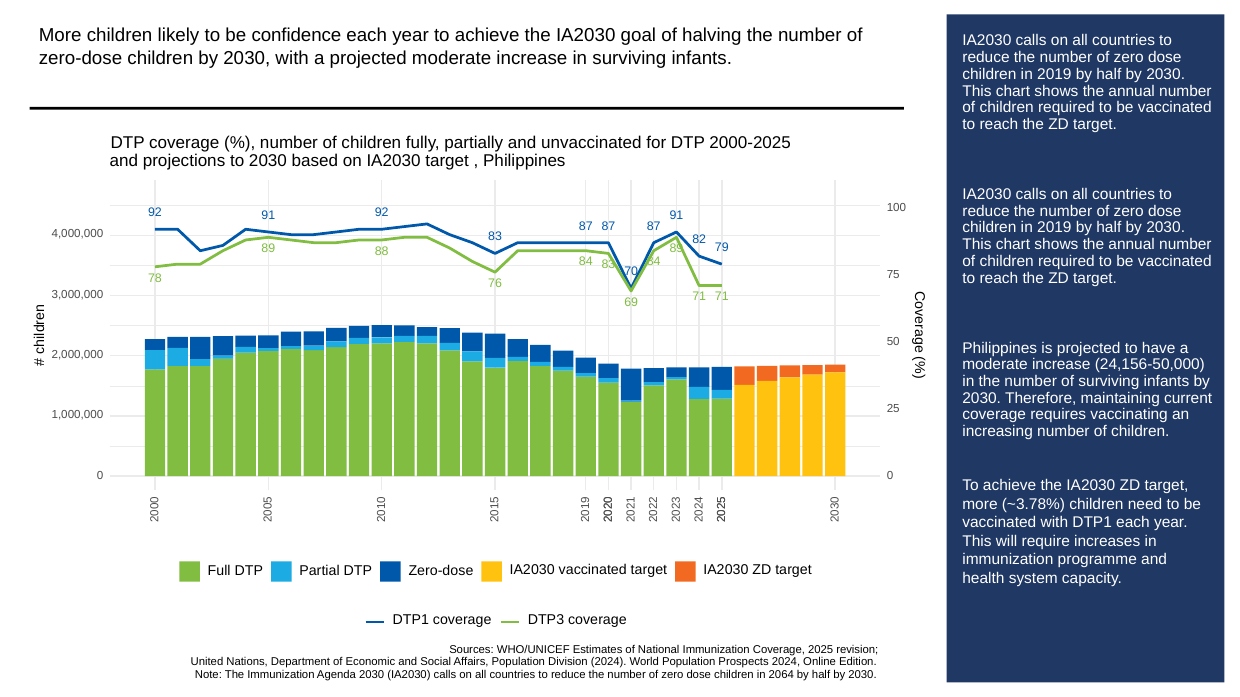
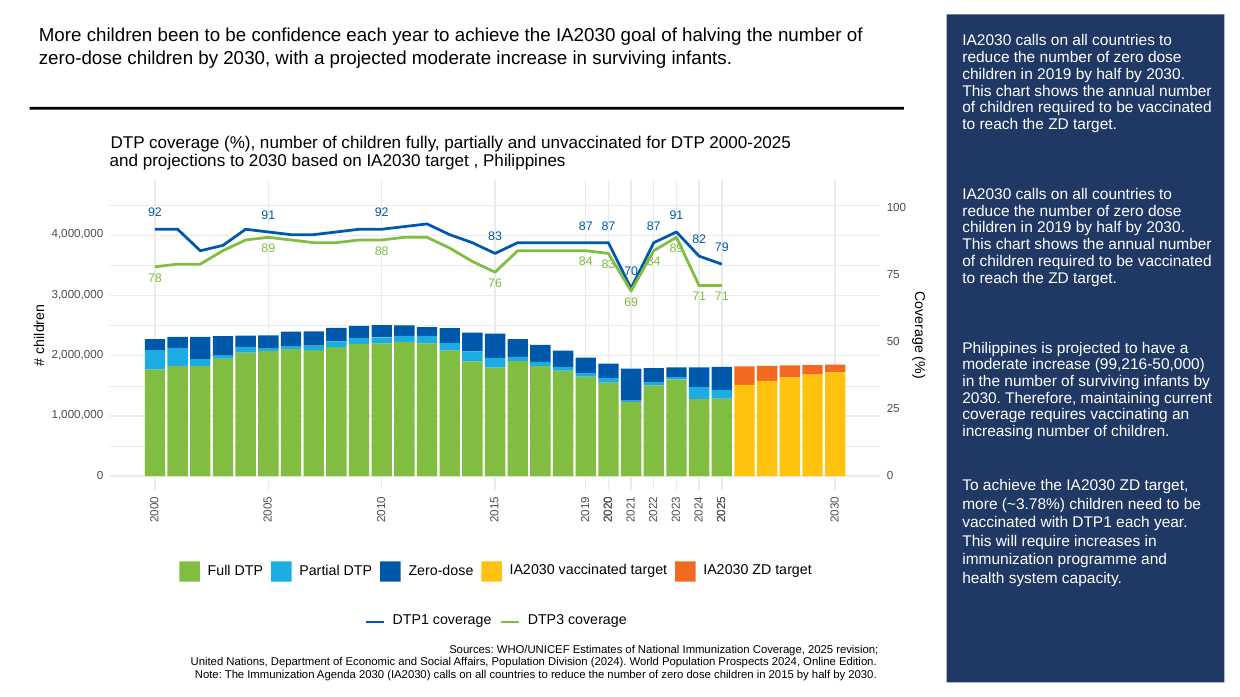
likely: likely -> been
24,156-50,000: 24,156-50,000 -> 99,216-50,000
2064: 2064 -> 2015
